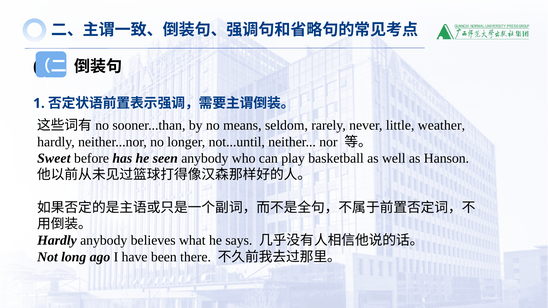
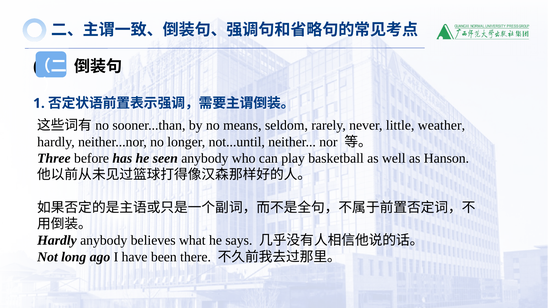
Sweet: Sweet -> Three
